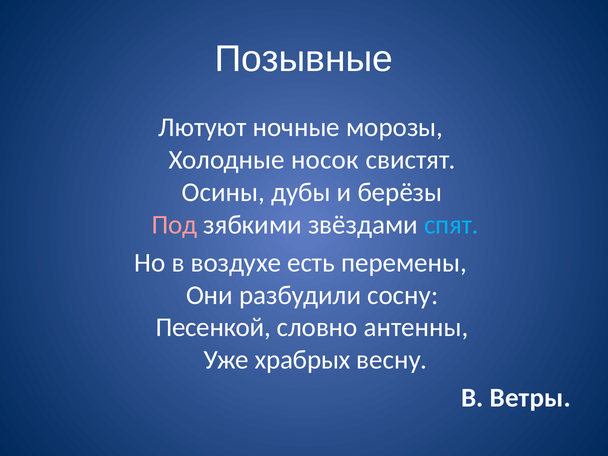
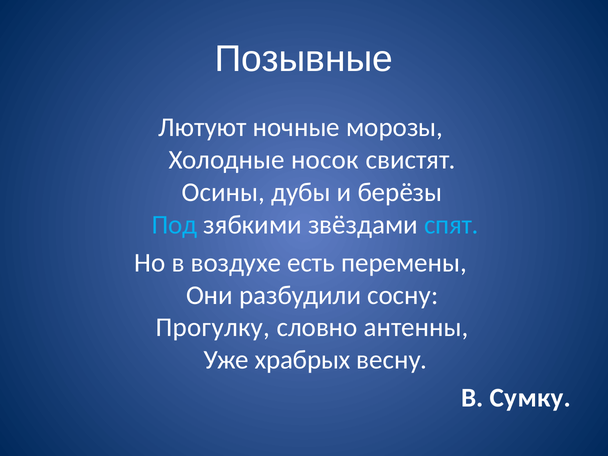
Под colour: pink -> light blue
Песенкой: Песенкой -> Прогулку
Ветры: Ветры -> Сумку
